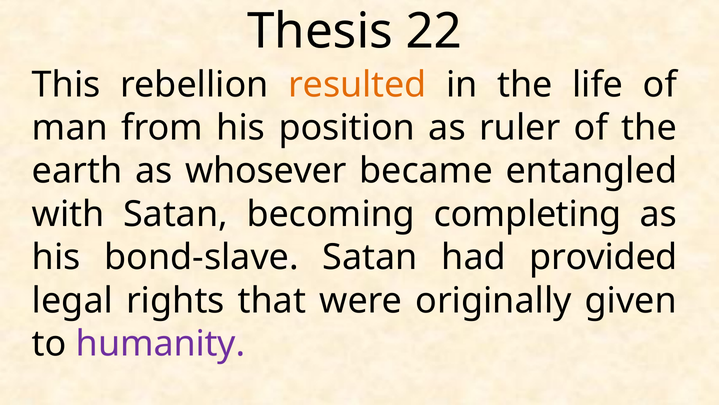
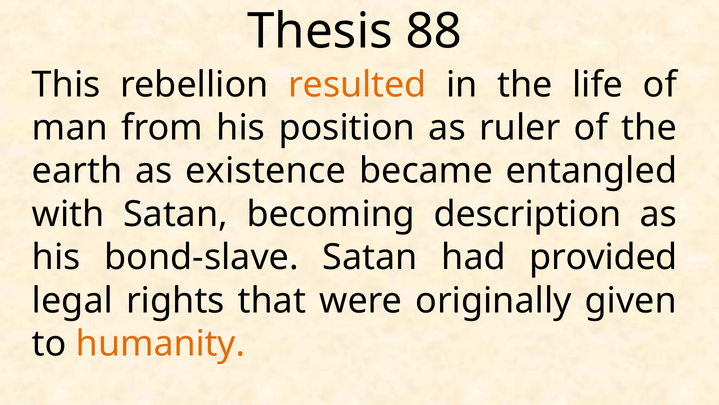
22: 22 -> 88
whosever: whosever -> existence
completing: completing -> description
humanity colour: purple -> orange
